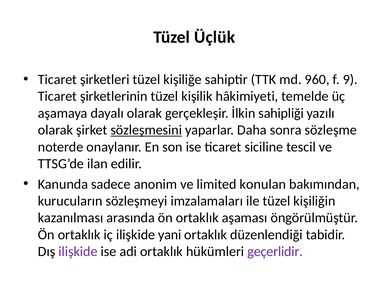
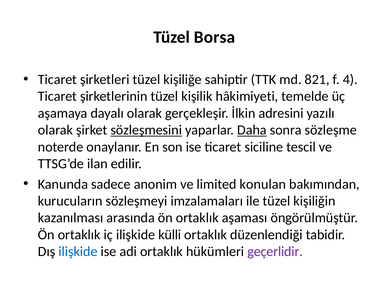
Üçlük: Üçlük -> Borsa
960: 960 -> 821
9: 9 -> 4
sahipliği: sahipliği -> adresini
Daha underline: none -> present
yani: yani -> külli
ilişkide at (78, 251) colour: purple -> blue
